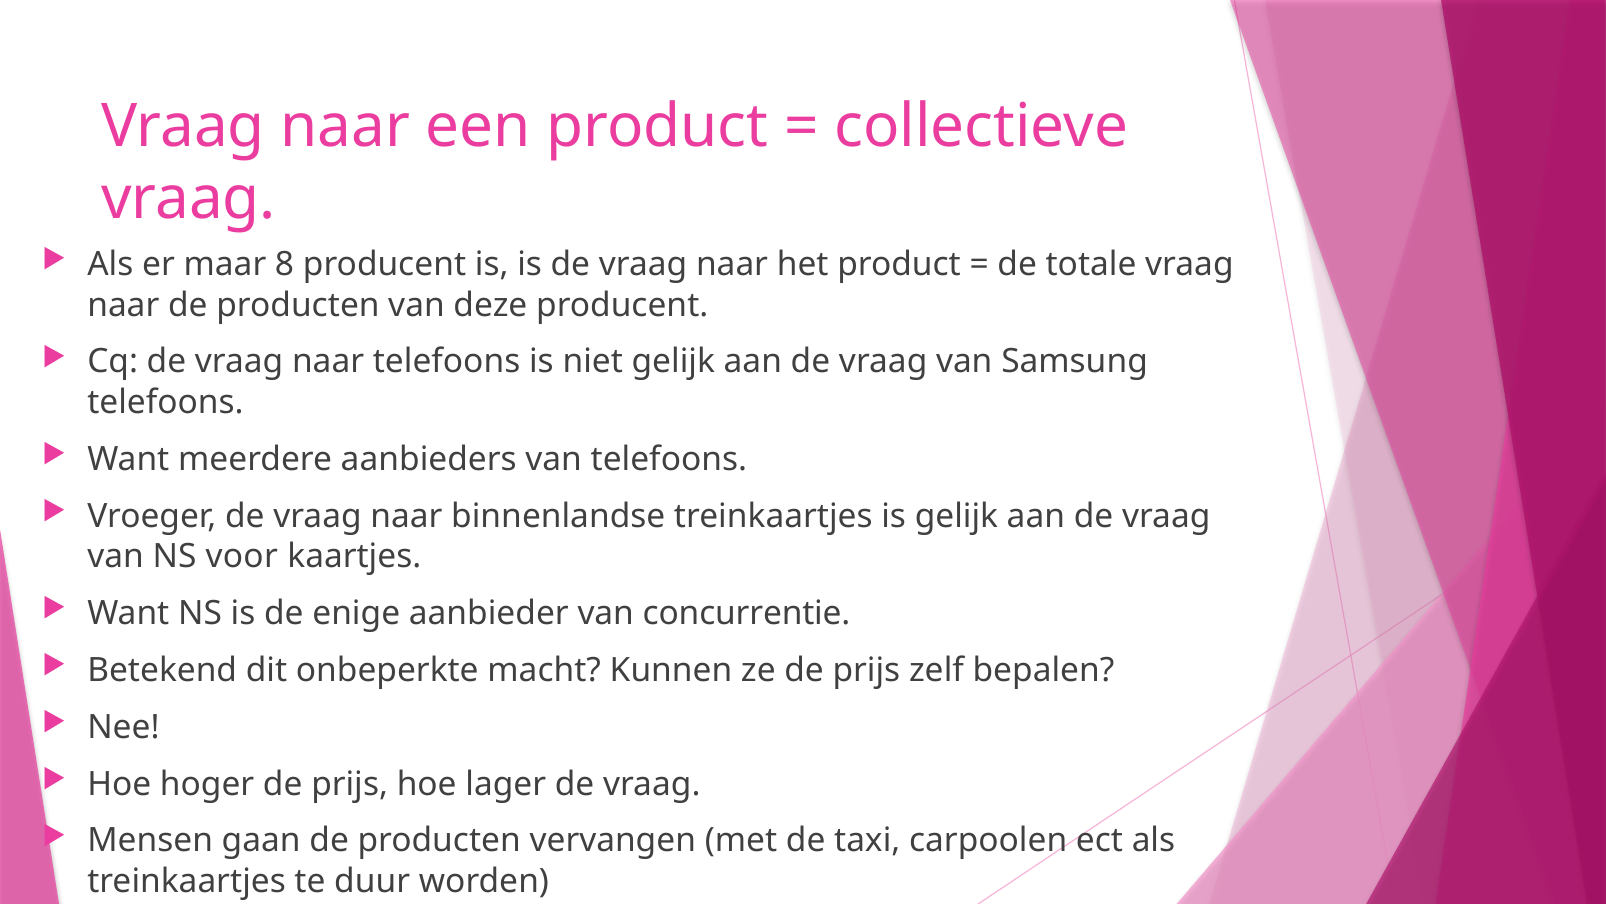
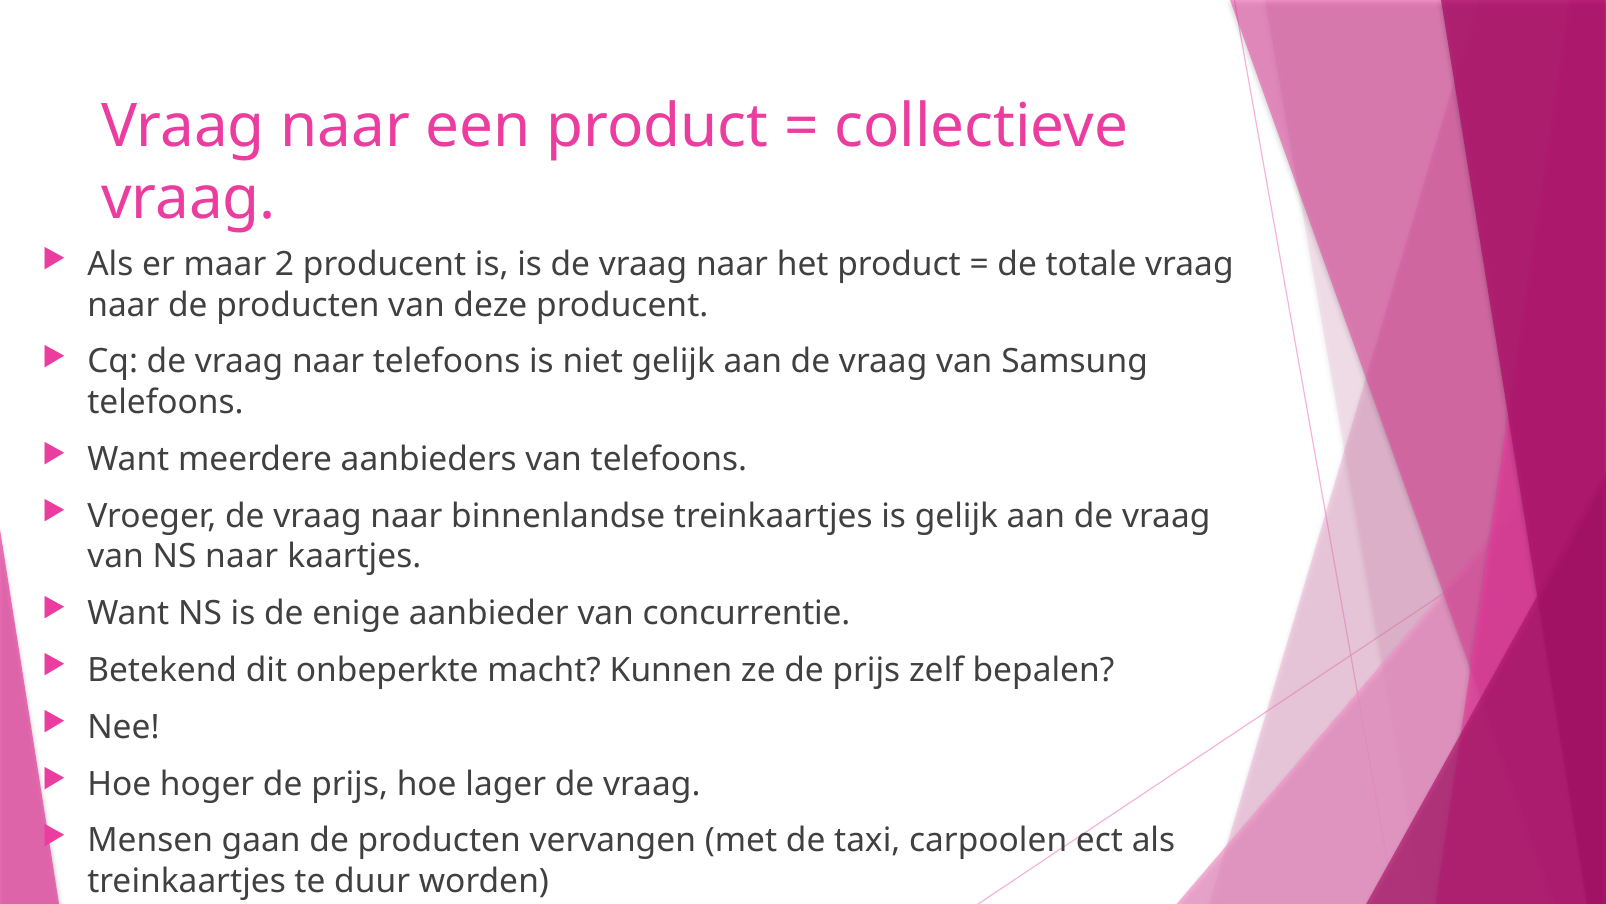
8: 8 -> 2
NS voor: voor -> naar
